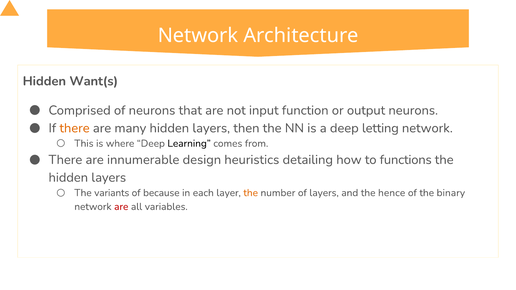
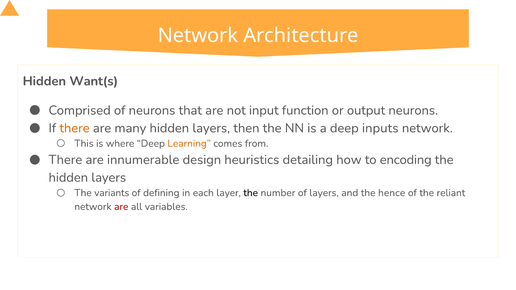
letting: letting -> inputs
Learning colour: black -> orange
functions: functions -> encoding
because: because -> defining
the at (251, 193) colour: orange -> black
binary: binary -> reliant
